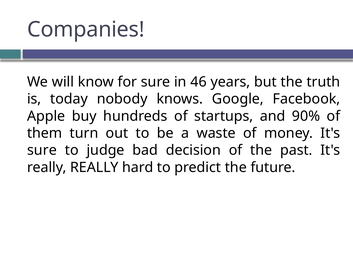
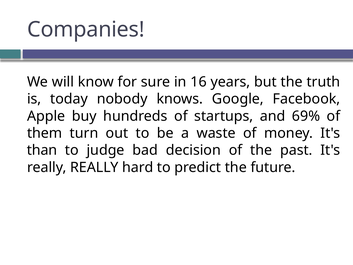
46: 46 -> 16
90%: 90% -> 69%
sure at (42, 150): sure -> than
